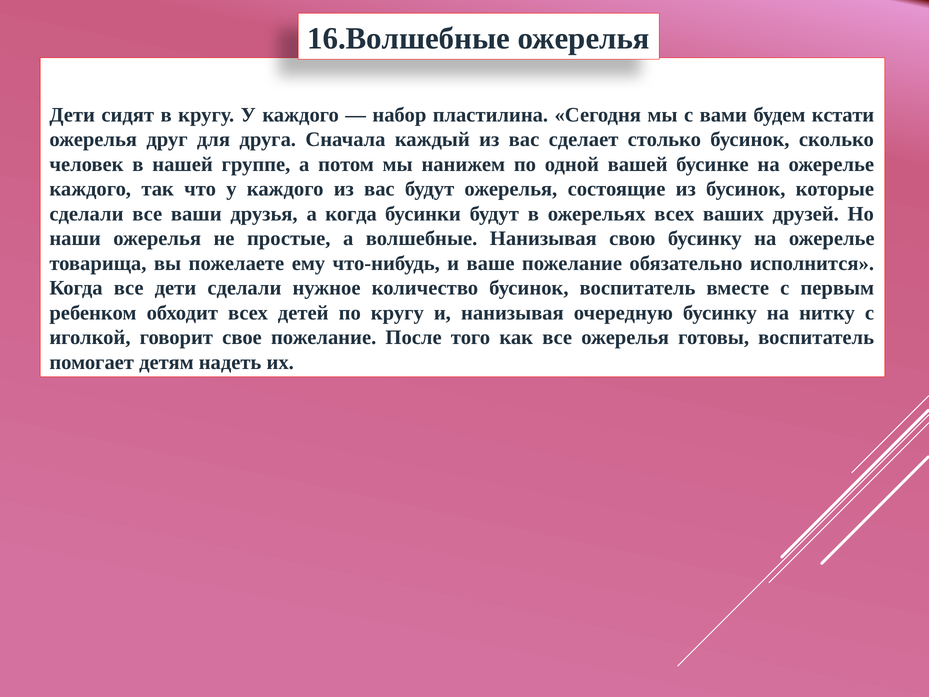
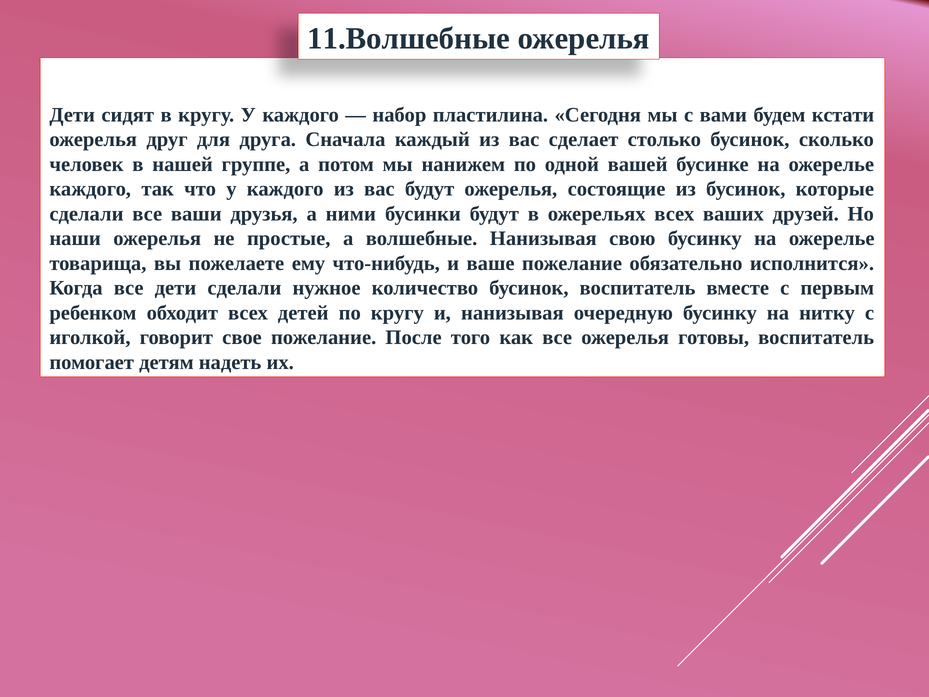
16.Волшебные: 16.Волшебные -> 11.Волшебные
а когда: когда -> ними
